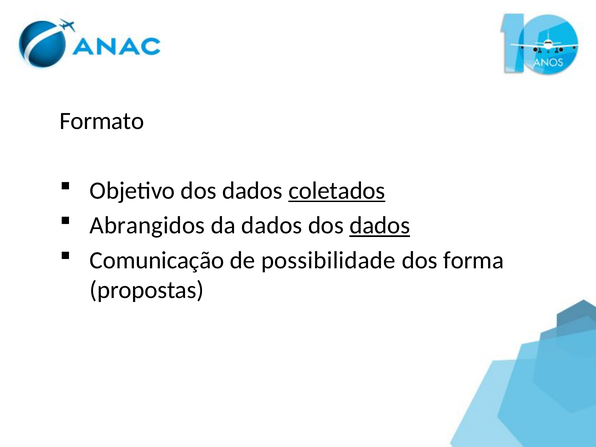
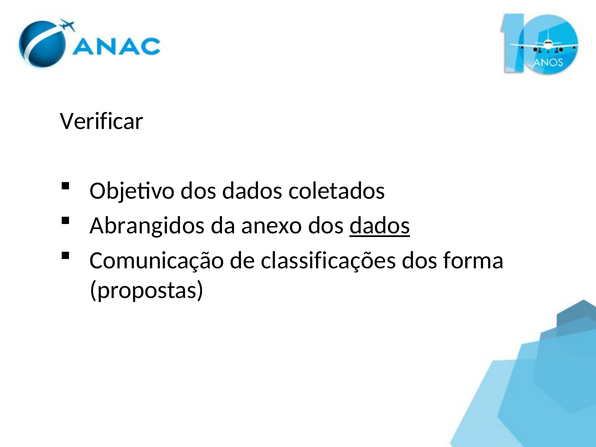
Formato: Formato -> Verificar
coletados underline: present -> none
da dados: dados -> anexo
possibilidade: possibilidade -> classificações
